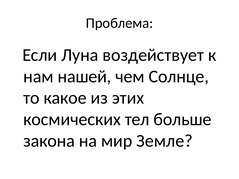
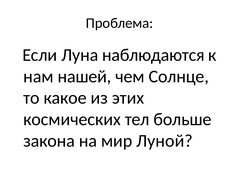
воздействует: воздействует -> наблюдаются
Земле: Земле -> Луной
